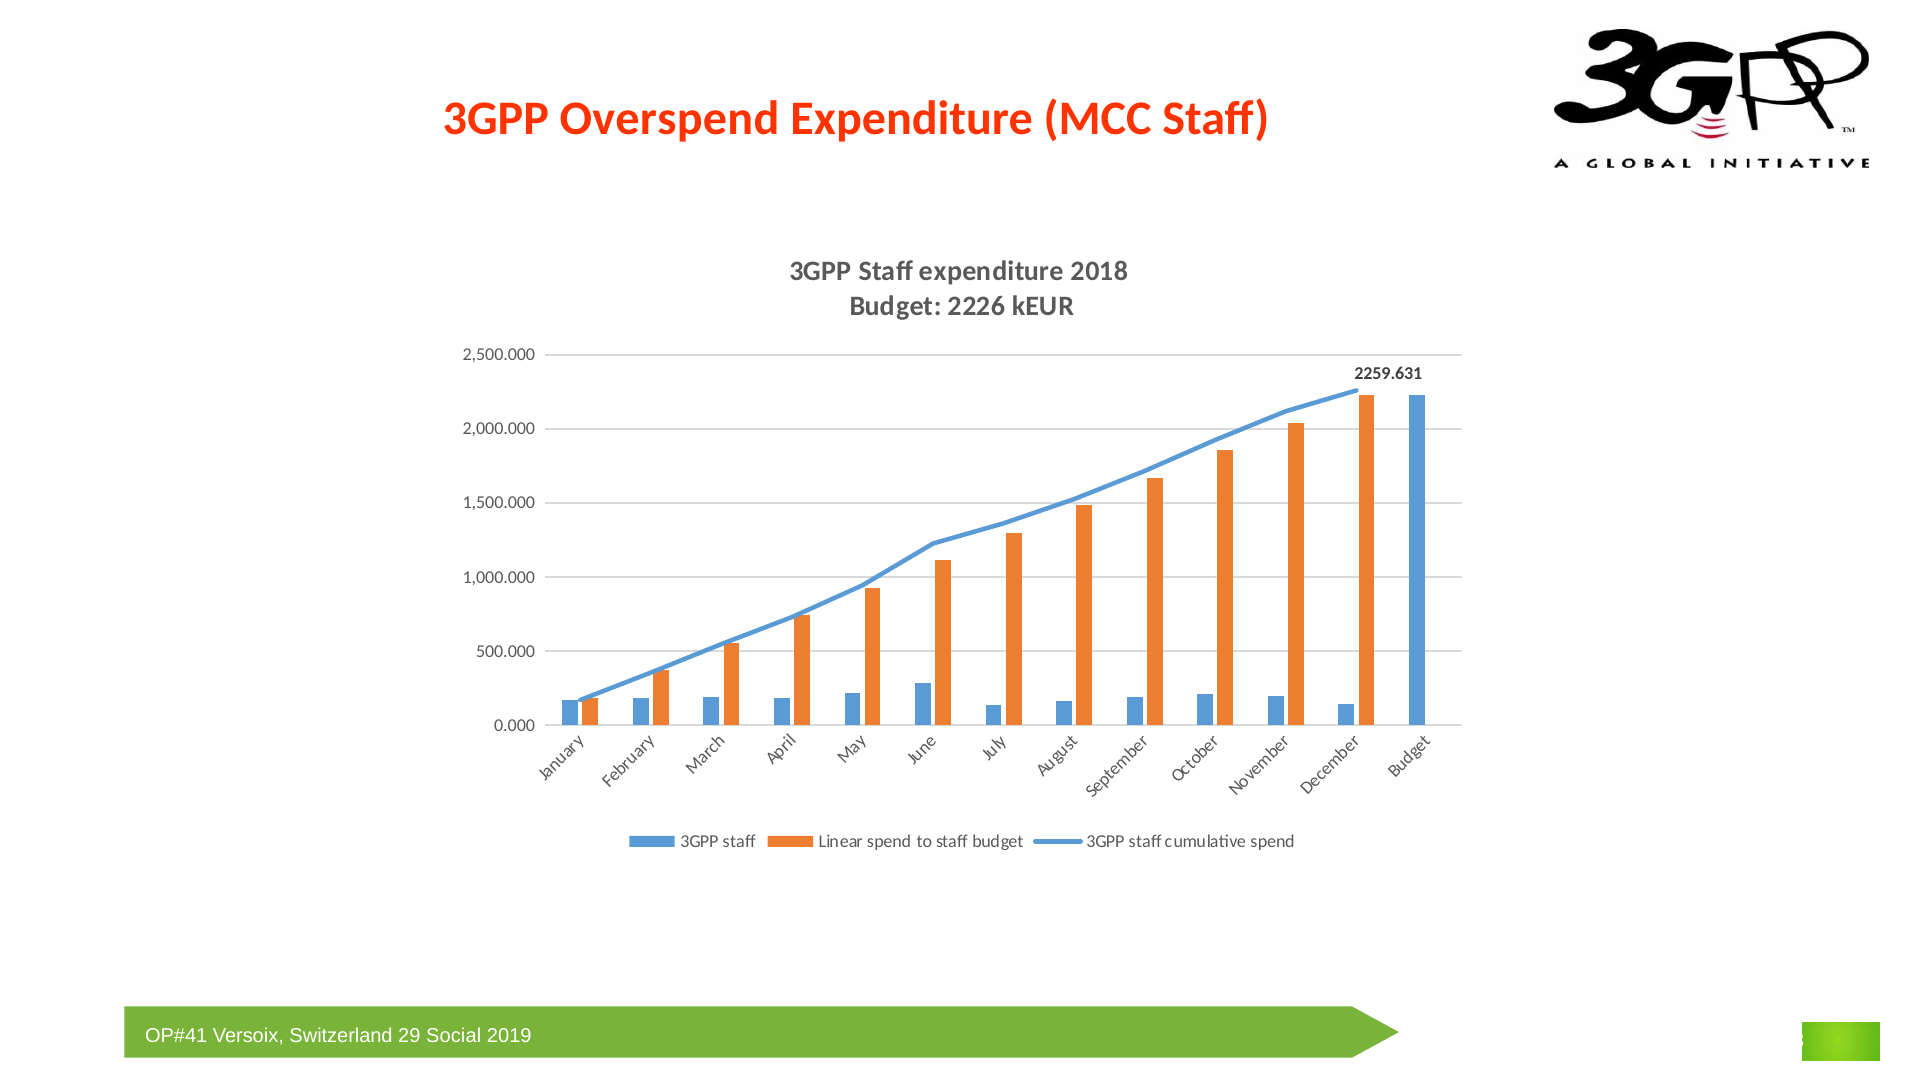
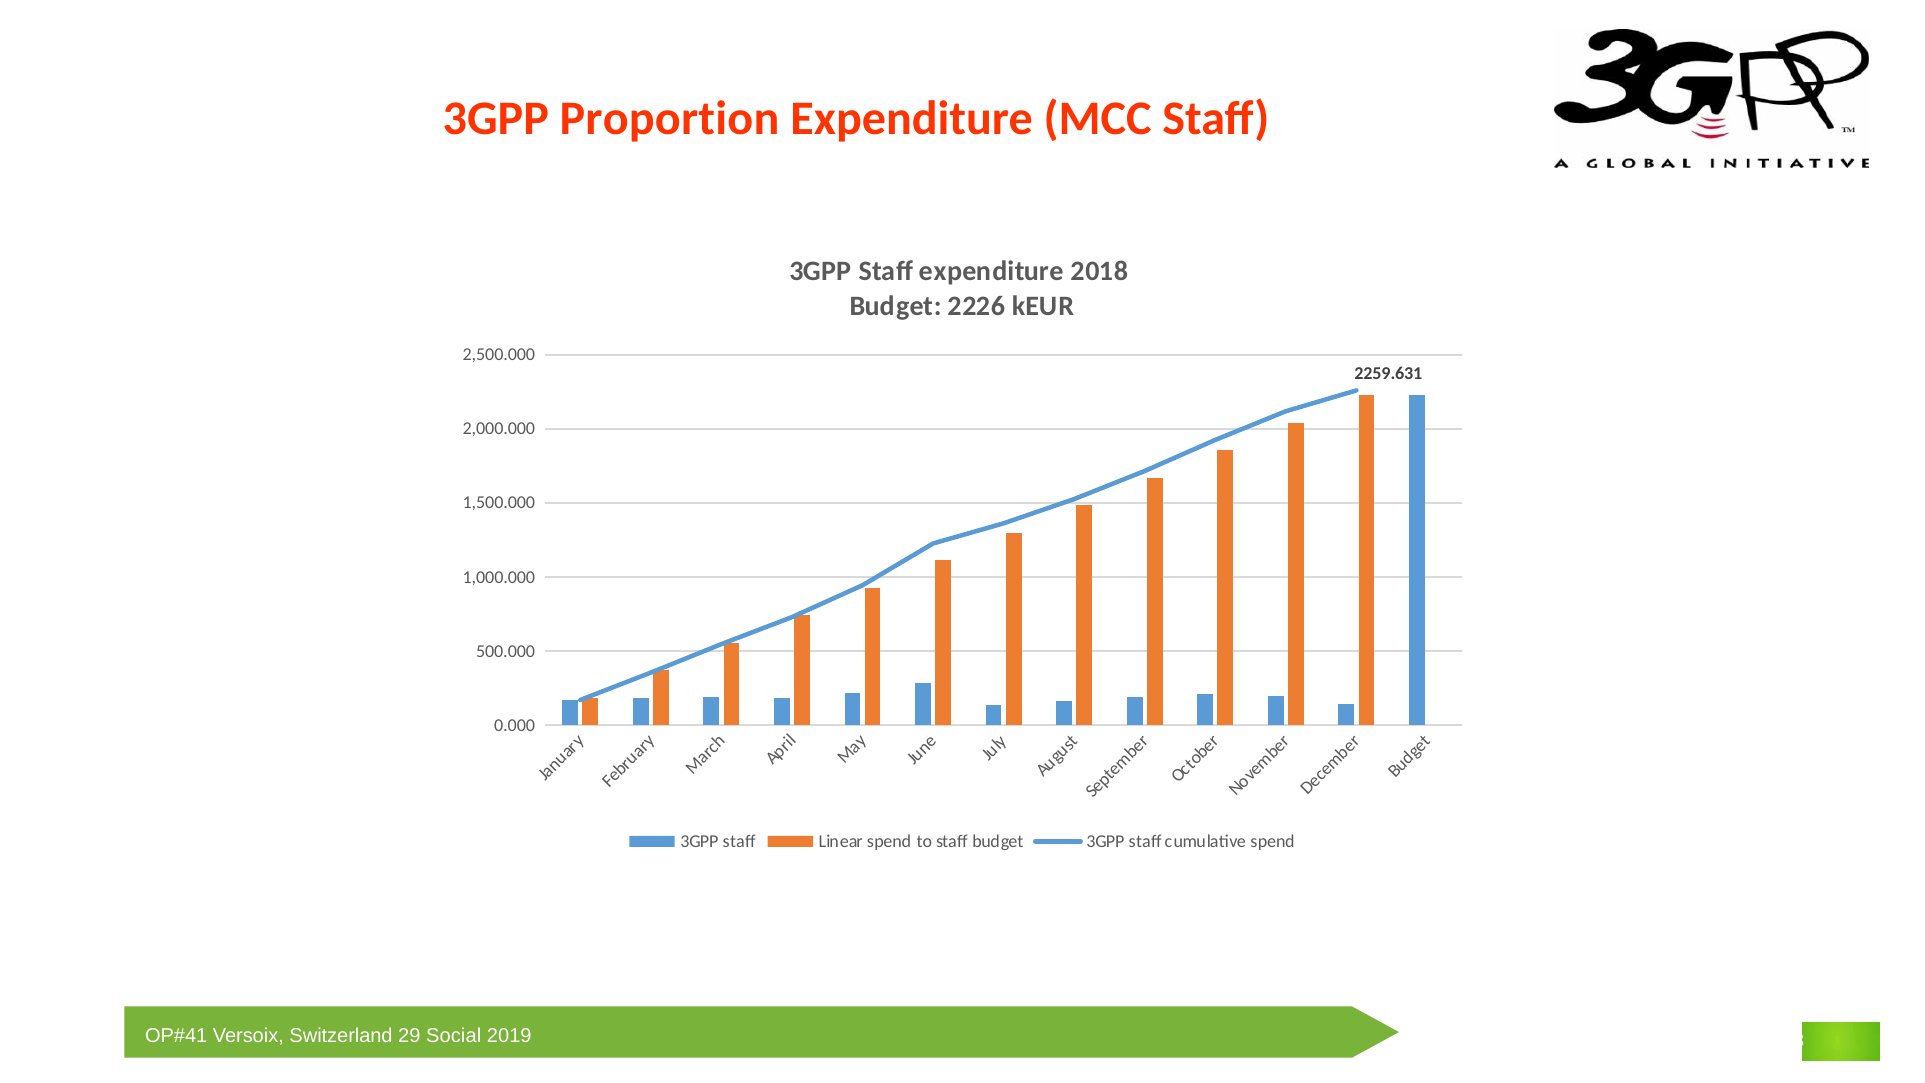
Overspend: Overspend -> Proportion
